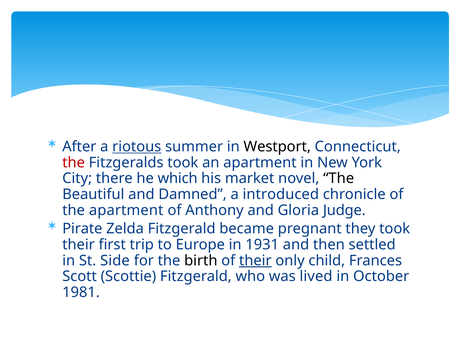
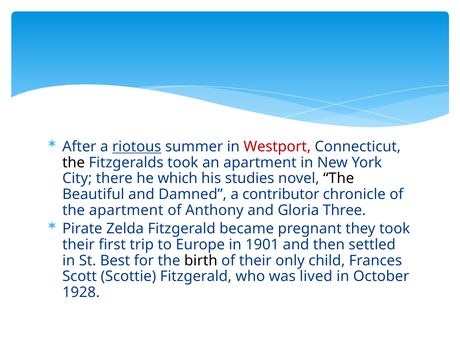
Westport colour: black -> red
the at (74, 163) colour: red -> black
market: market -> studies
introduced: introduced -> contributor
Judge: Judge -> Three
1931: 1931 -> 1901
Side: Side -> Best
their at (255, 261) underline: present -> none
1981: 1981 -> 1928
